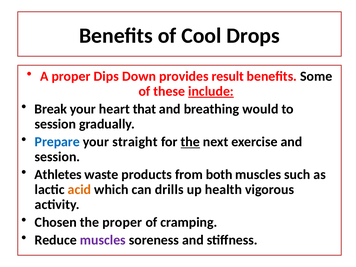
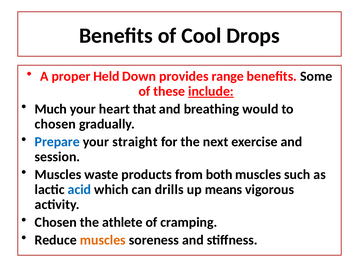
Dips: Dips -> Held
result: result -> range
Break: Break -> Much
session at (55, 124): session -> chosen
the at (190, 142) underline: present -> none
Athletes at (58, 175): Athletes -> Muscles
acid colour: orange -> blue
health: health -> means
the proper: proper -> athlete
muscles at (103, 240) colour: purple -> orange
